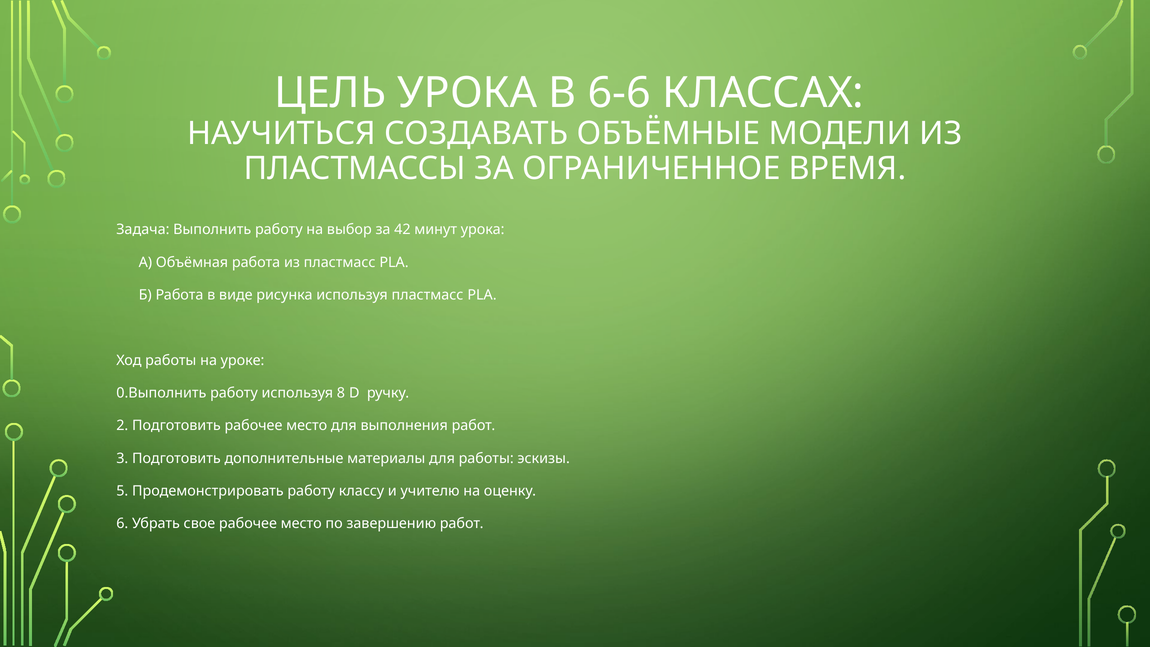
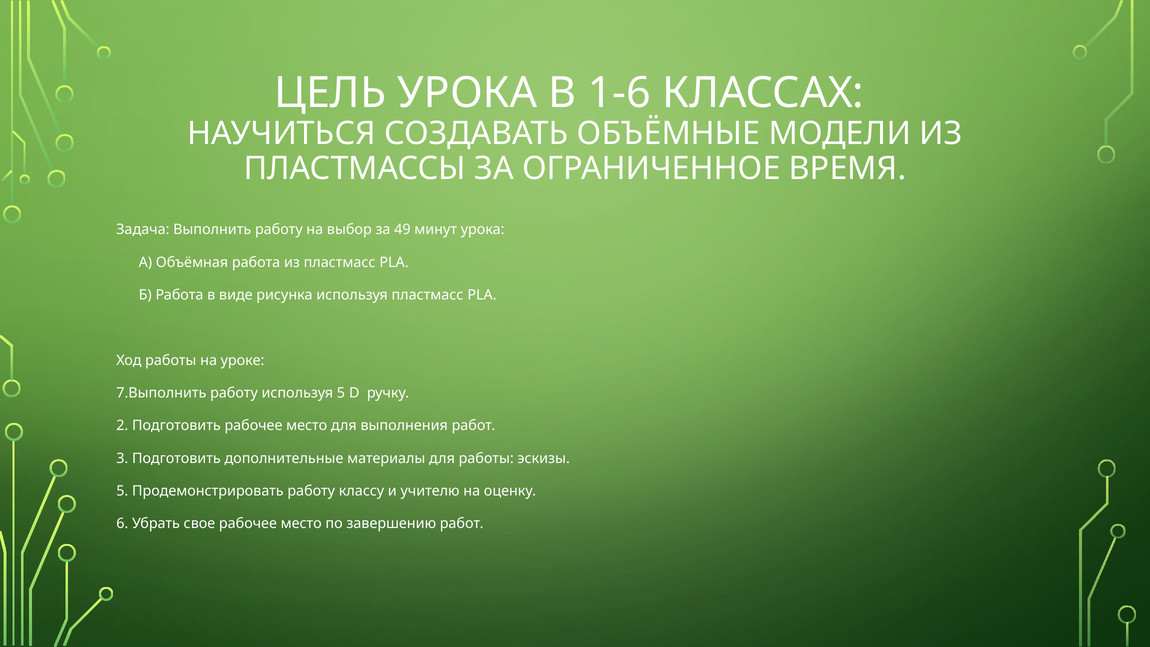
6-6: 6-6 -> 1-6
42: 42 -> 49
0.Выполнить: 0.Выполнить -> 7.Выполнить
используя 8: 8 -> 5
